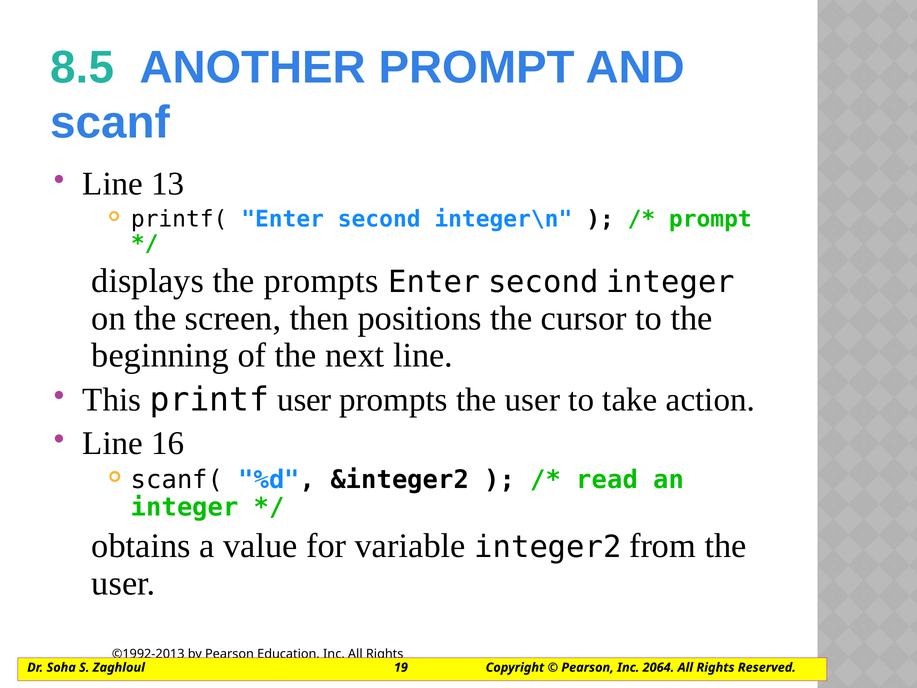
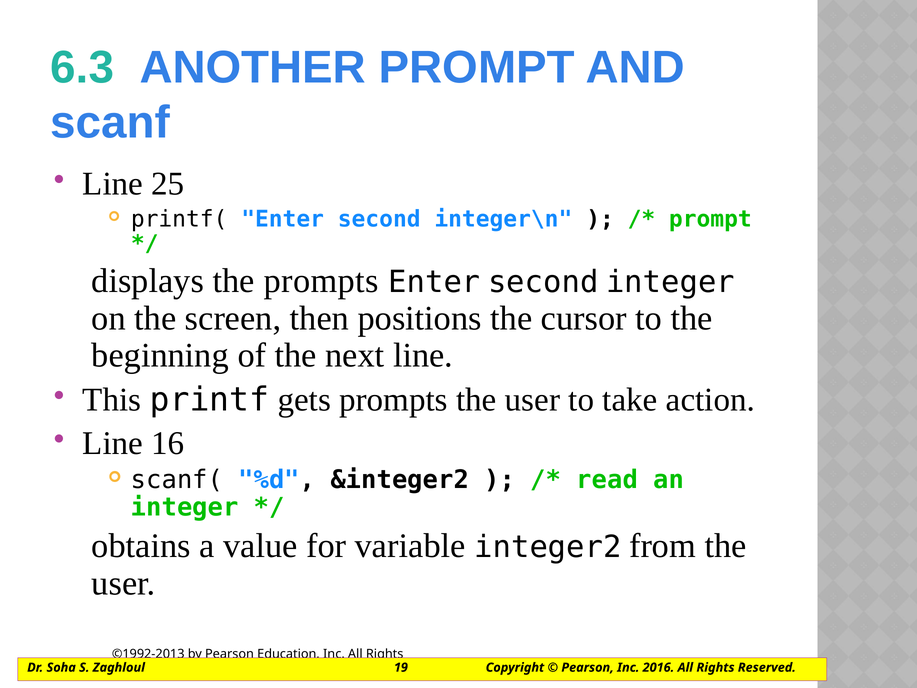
8.5: 8.5 -> 6.3
13: 13 -> 25
printf user: user -> gets
2064: 2064 -> 2016
